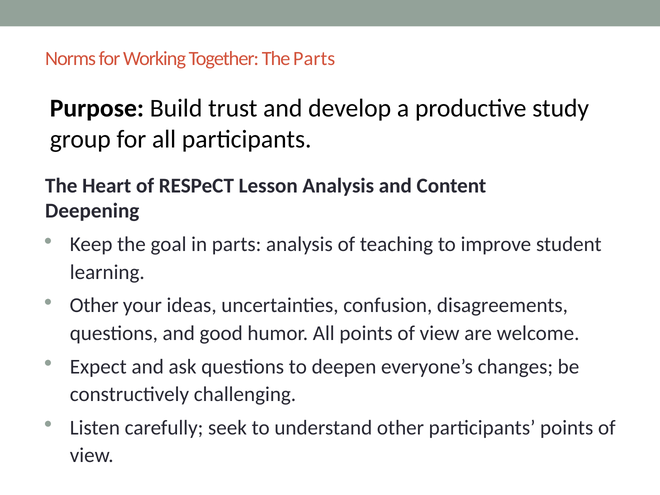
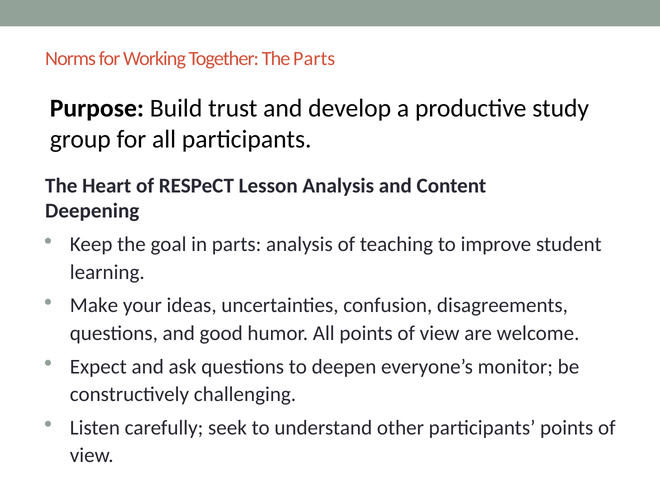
Other at (94, 305): Other -> Make
changes: changes -> monitor
